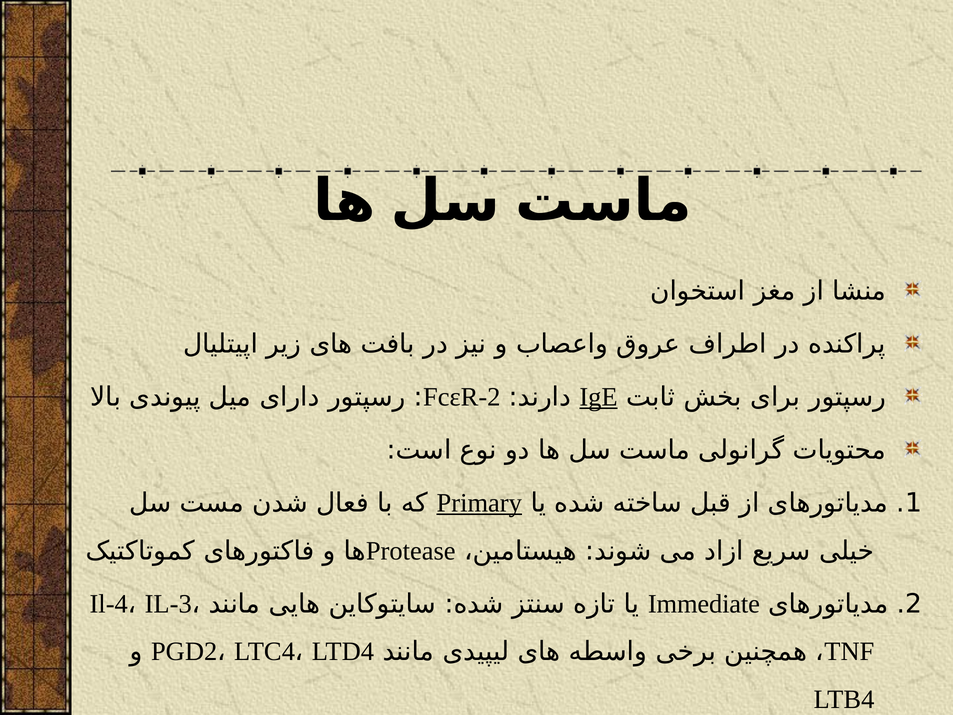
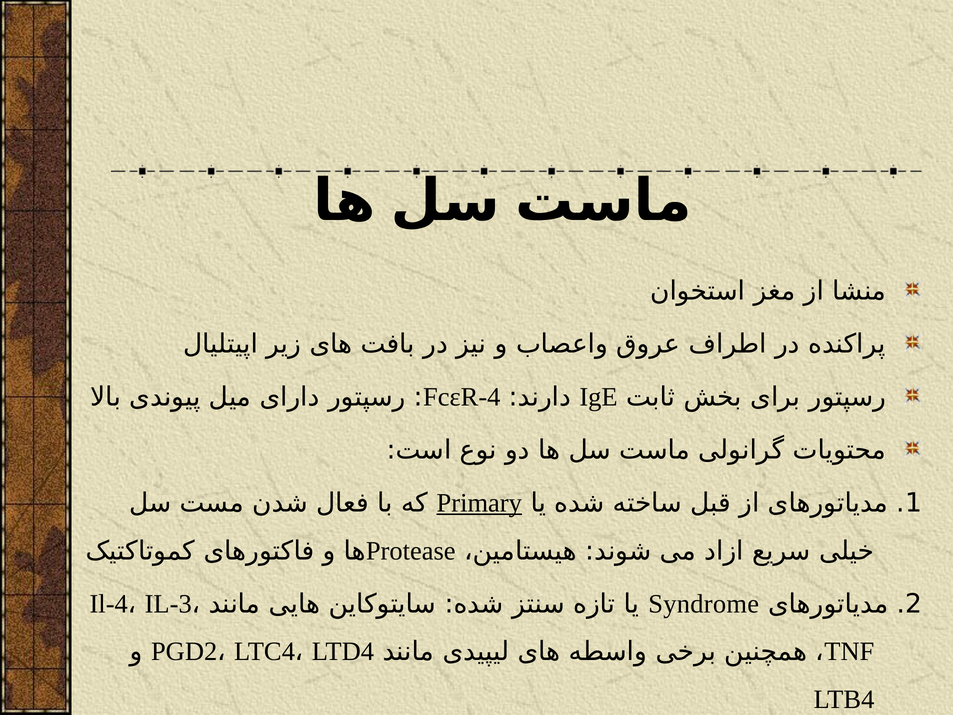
FcεR-2: FcεR-2 -> FcεR-4
IgE underline: present -> none
Immediate: Immediate -> Syndrome
